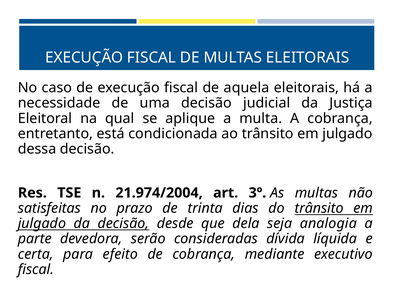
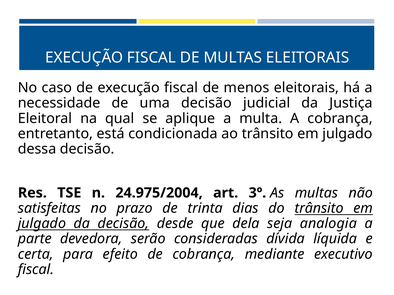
aquela: aquela -> menos
21.974/2004: 21.974/2004 -> 24.975/2004
